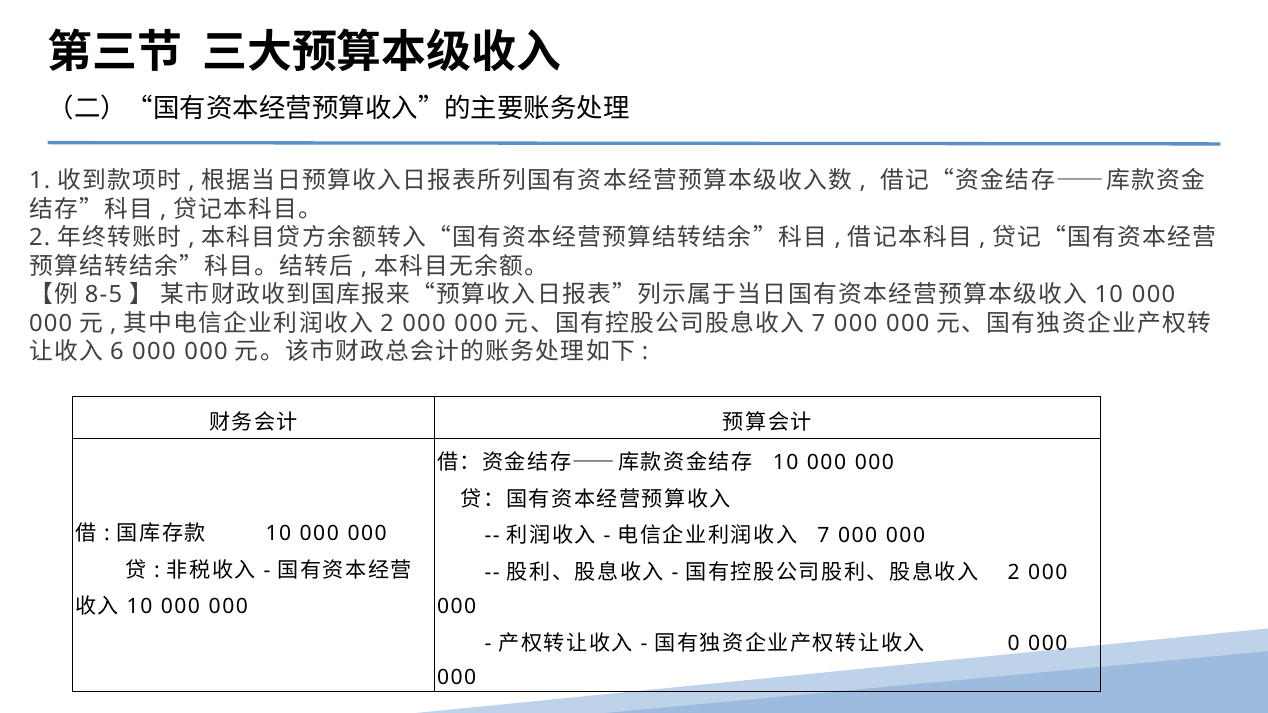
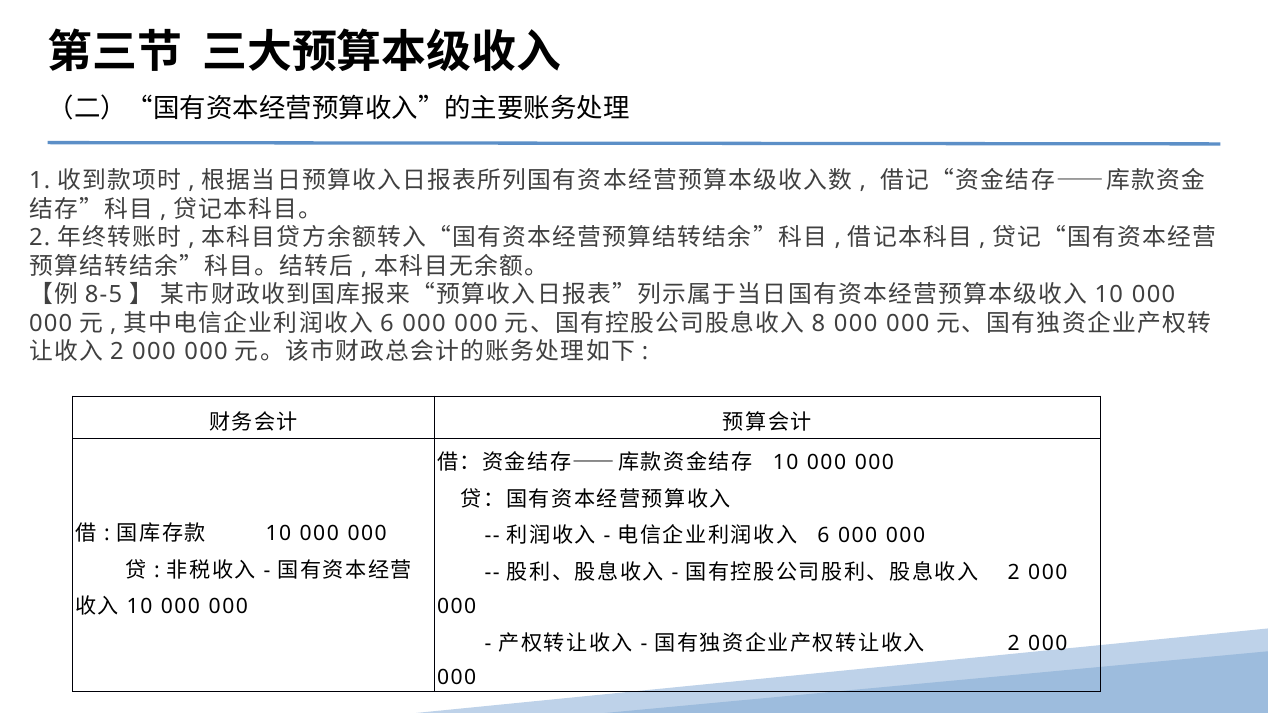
2 at (387, 324): 2 -> 6
7 at (819, 324): 7 -> 8
6 at (117, 352): 6 -> 2
7 at (824, 536): 7 -> 6
0 at (1014, 644): 0 -> 2
